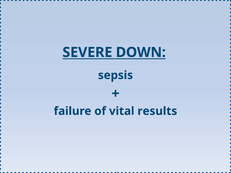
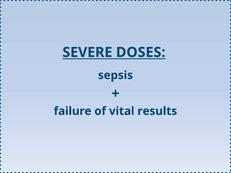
DOWN: DOWN -> DOSES
